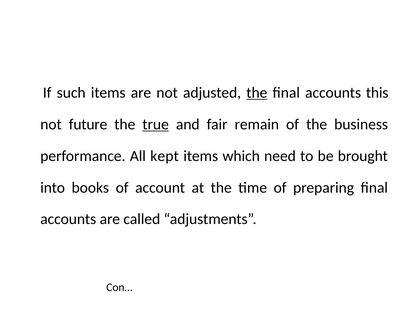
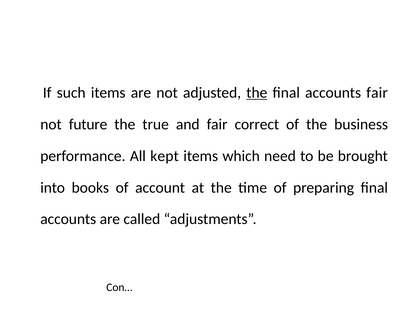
accounts this: this -> fair
true underline: present -> none
remain: remain -> correct
